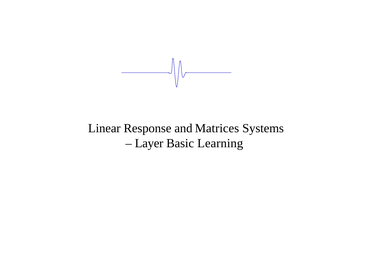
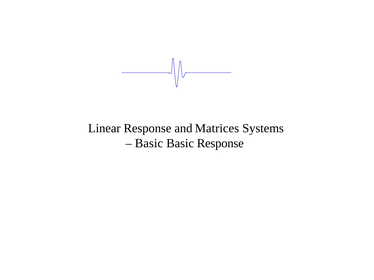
Layer at (149, 144): Layer -> Basic
Basic Learning: Learning -> Response
